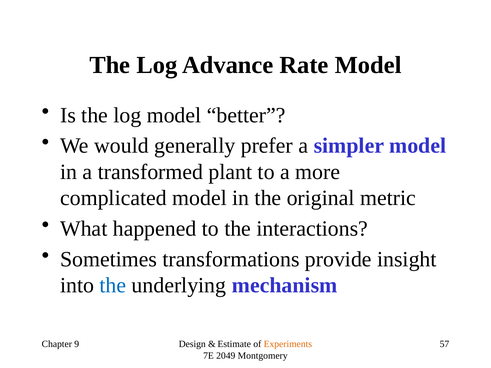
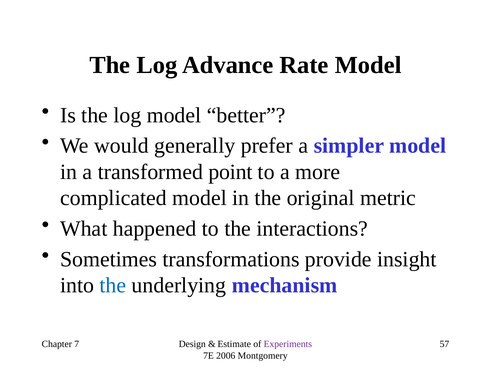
plant: plant -> point
9: 9 -> 7
Experiments colour: orange -> purple
2049: 2049 -> 2006
